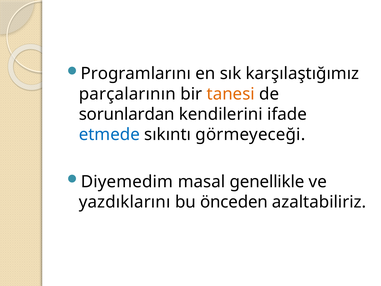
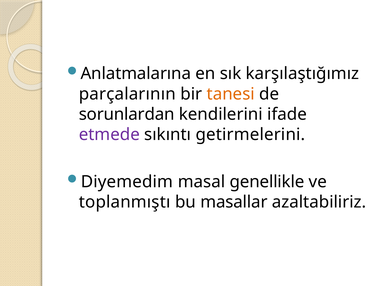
Programlarını: Programlarını -> Anlatmalarına
etmede colour: blue -> purple
görmeyeceği: görmeyeceği -> getirmelerini
yazdıklarını: yazdıklarını -> toplanmıştı
önceden: önceden -> masallar
